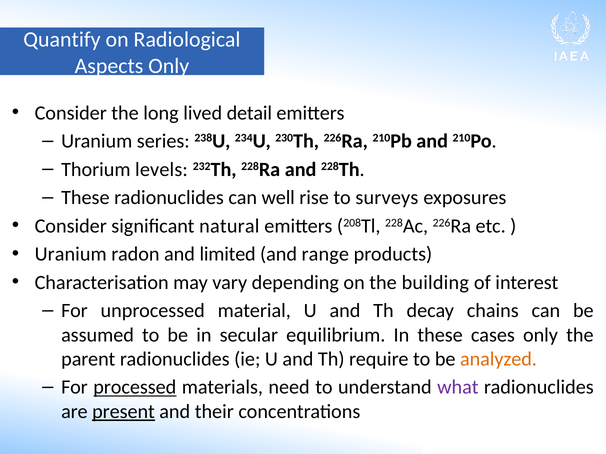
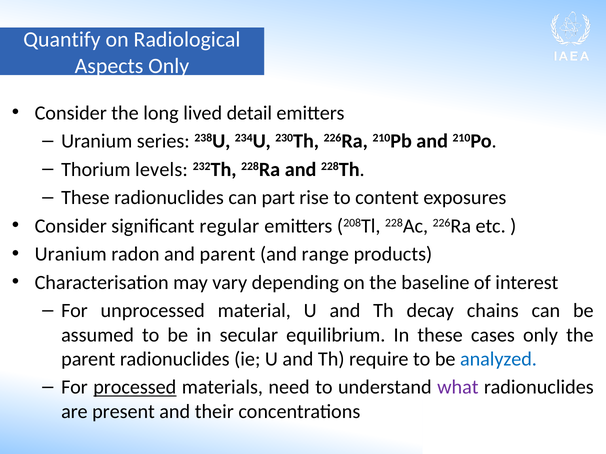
well: well -> part
surveys: surveys -> content
natural: natural -> regular
and limited: limited -> parent
building: building -> baseline
analyzed colour: orange -> blue
present underline: present -> none
